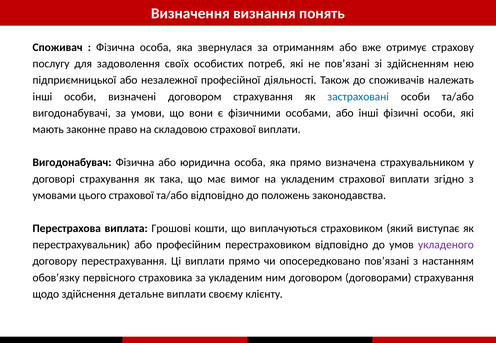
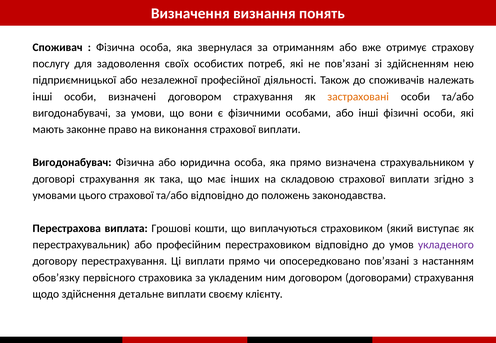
застраховані colour: blue -> orange
складовою: складовою -> виконання
вимог: вимог -> інших
на укладеним: укладеним -> складовою
